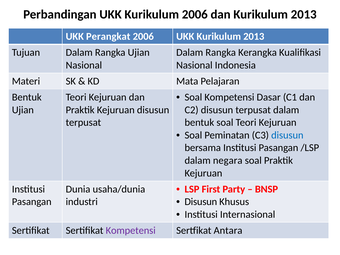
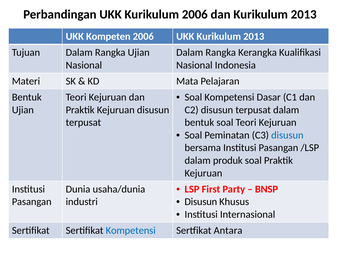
Perangkat: Perangkat -> Kompeten
negara: negara -> produk
Kompetensi at (131, 230) colour: purple -> blue
